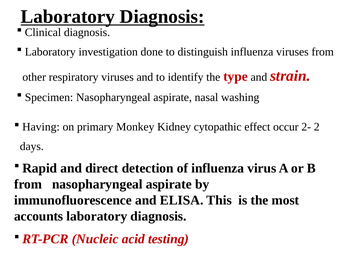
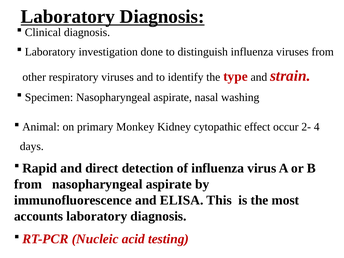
Having: Having -> Animal
2: 2 -> 4
